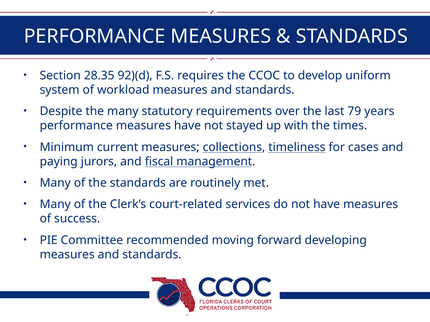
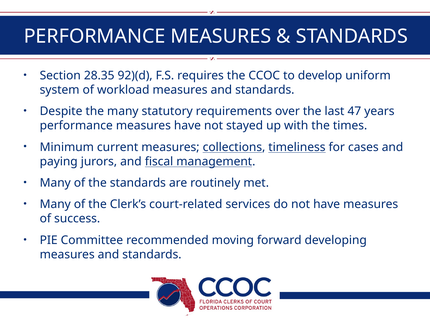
79: 79 -> 47
